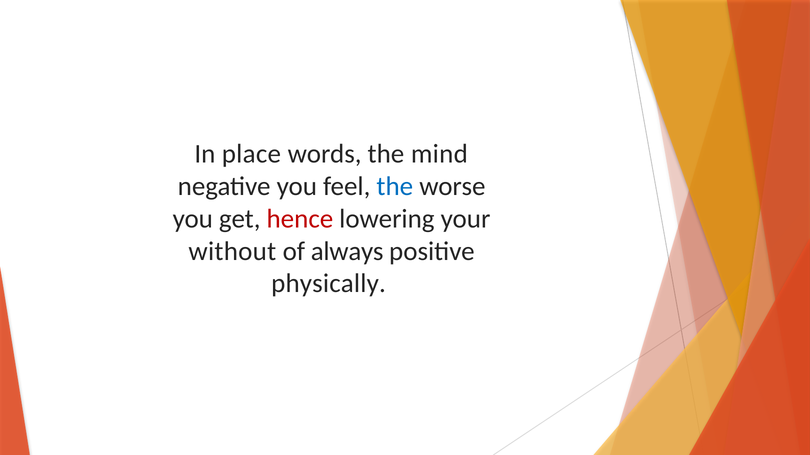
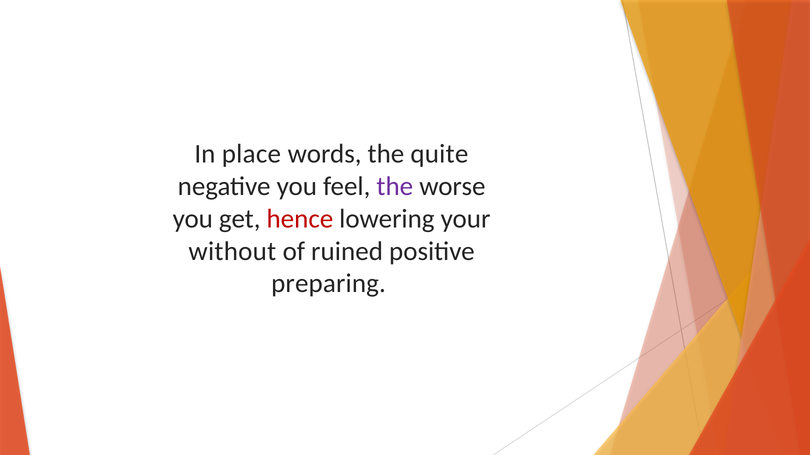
mind: mind -> quite
the at (395, 187) colour: blue -> purple
always: always -> ruined
physically: physically -> preparing
